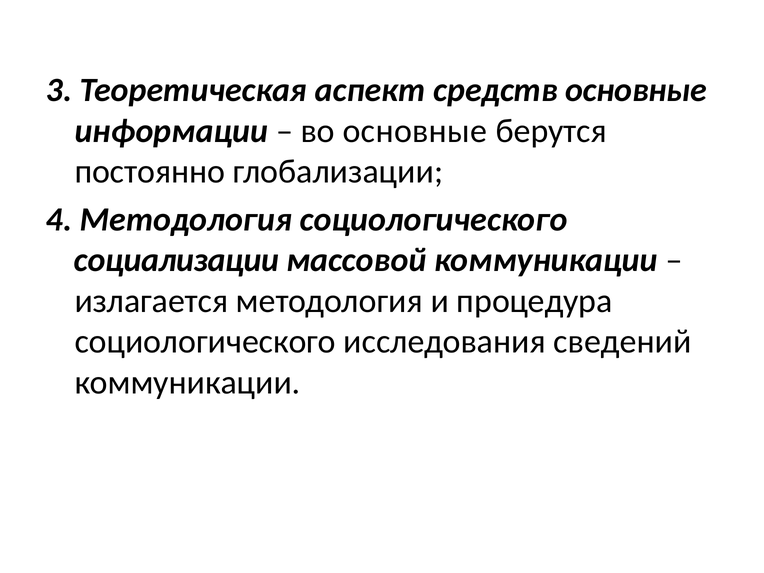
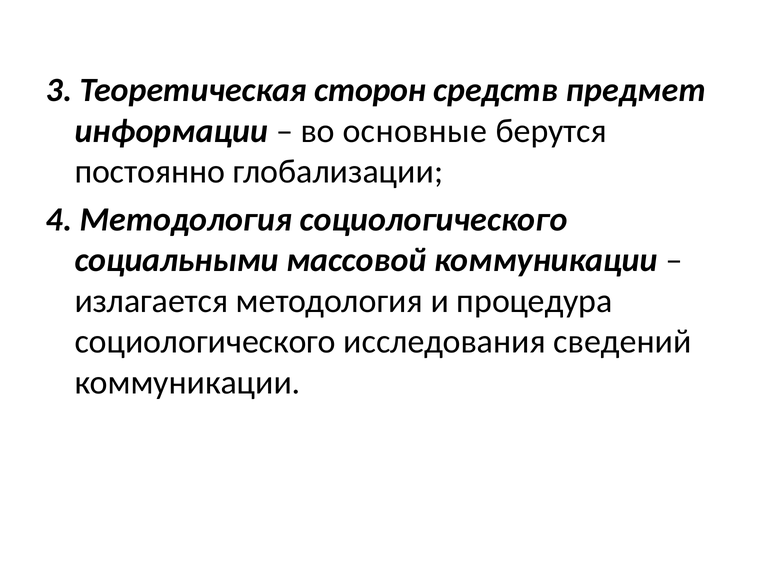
аспект: аспект -> сторон
средств основные: основные -> предмет
социализации: социализации -> социальными
